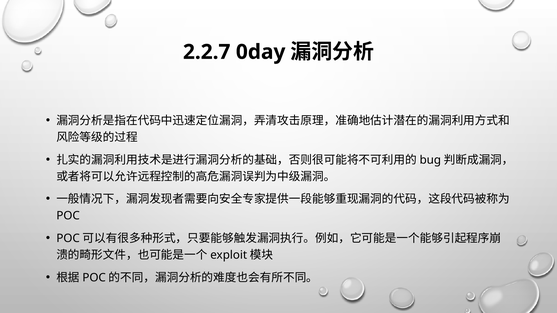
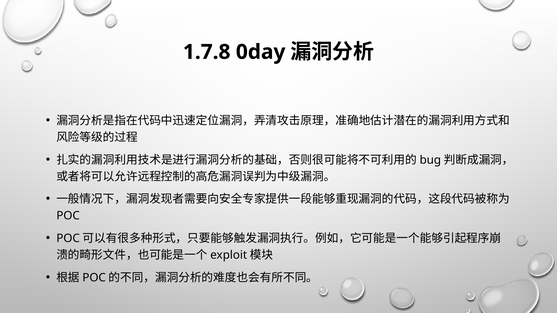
2.2.7: 2.2.7 -> 1.7.8
